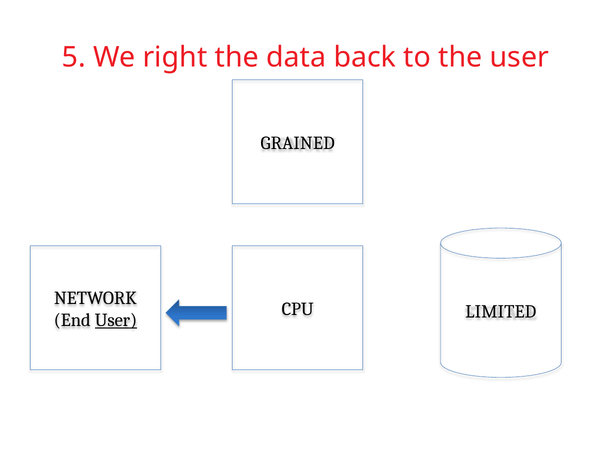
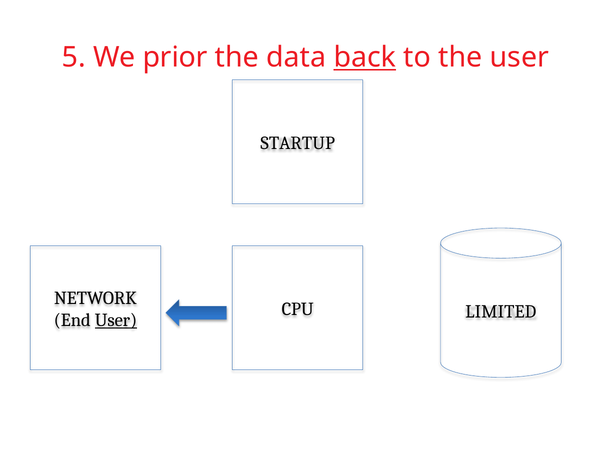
right: right -> prior
back underline: none -> present
GRAINED: GRAINED -> STARTUP
